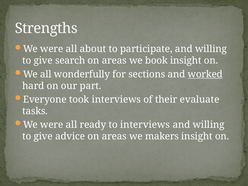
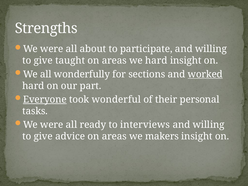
search: search -> taught
we book: book -> hard
Everyone underline: none -> present
took interviews: interviews -> wonderful
evaluate: evaluate -> personal
